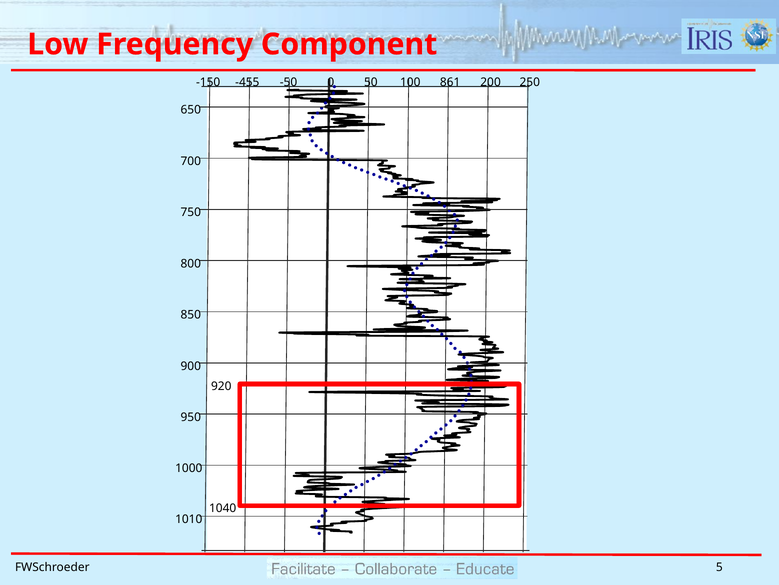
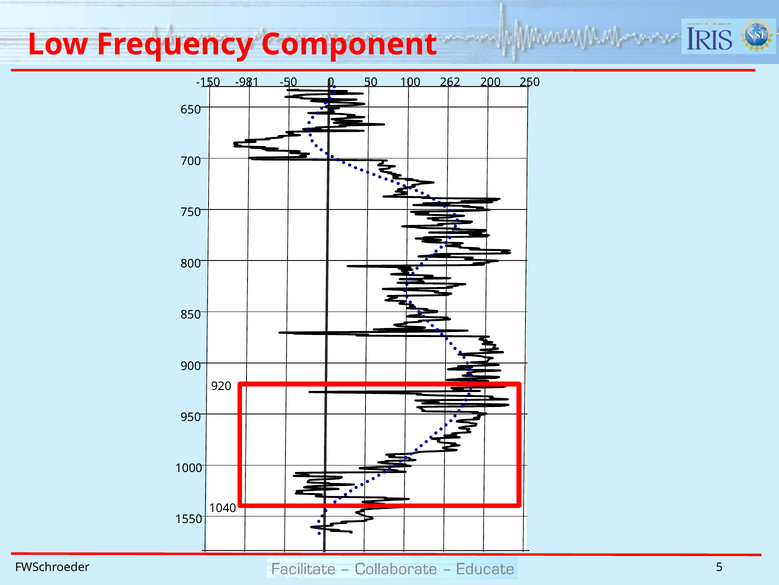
-455: -455 -> -981
861: 861 -> 262
1010: 1010 -> 1550
